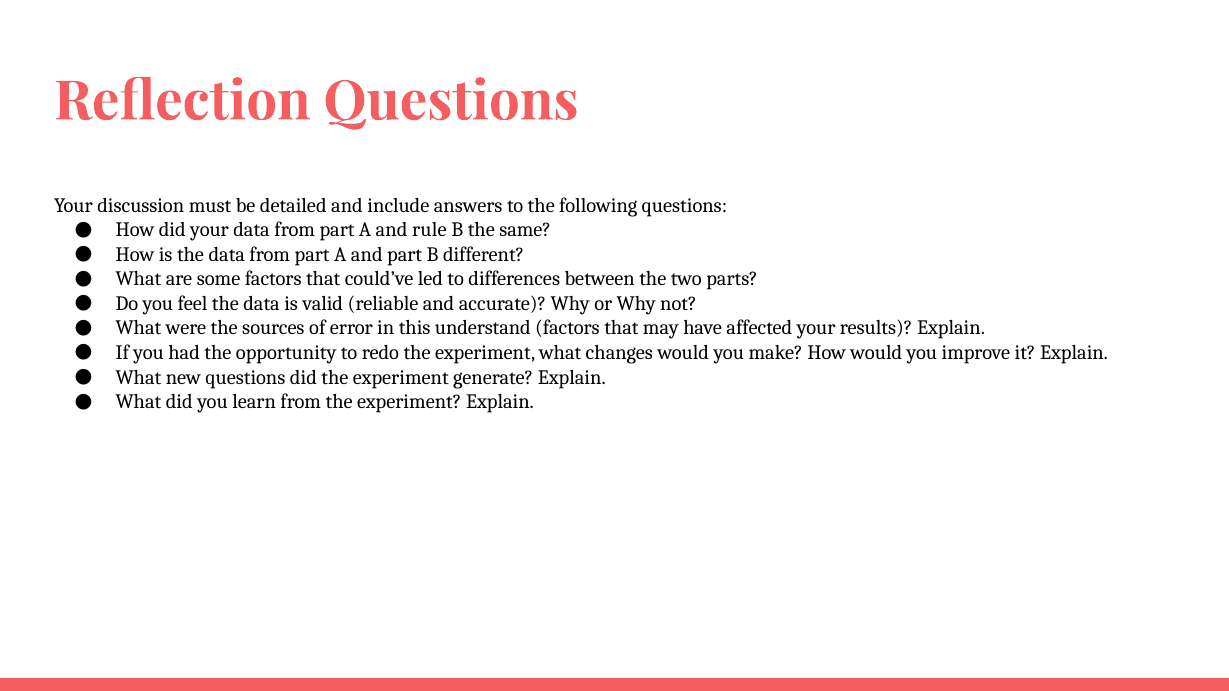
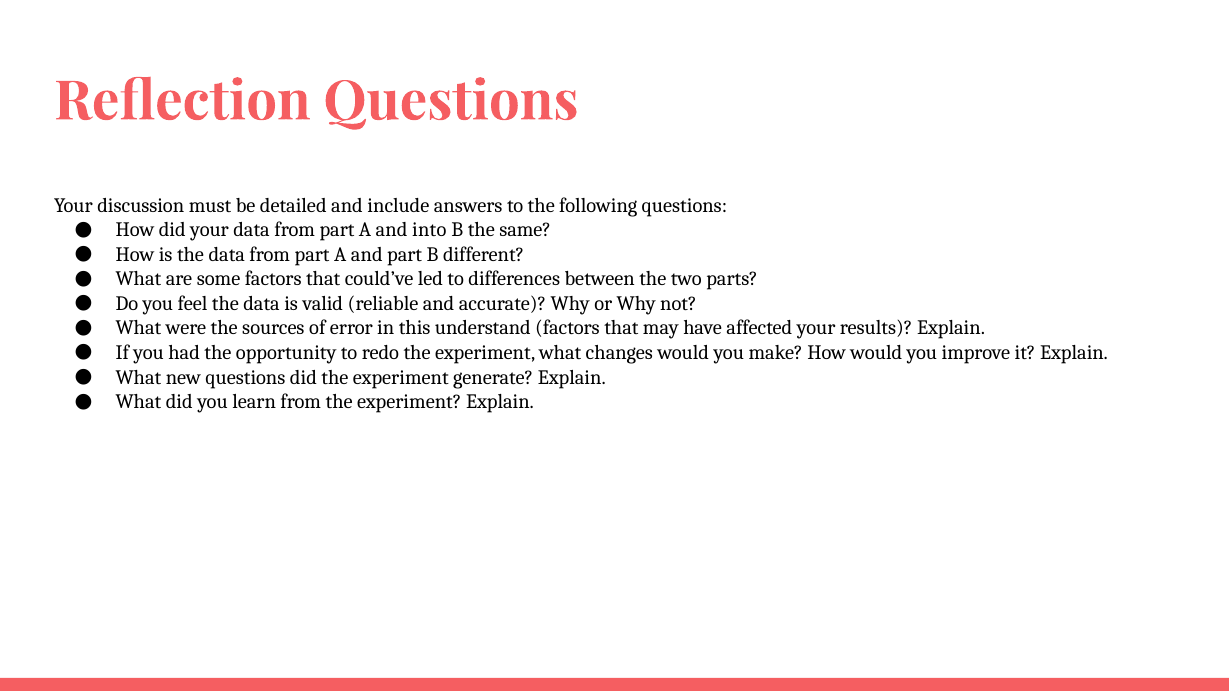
rule: rule -> into
